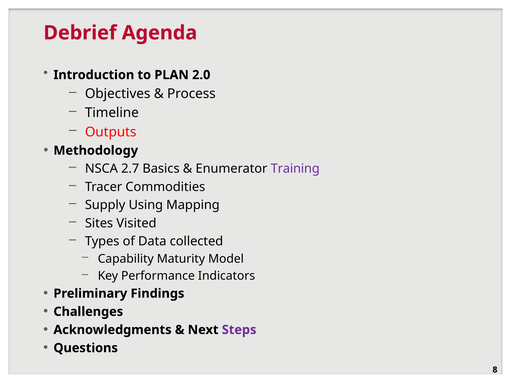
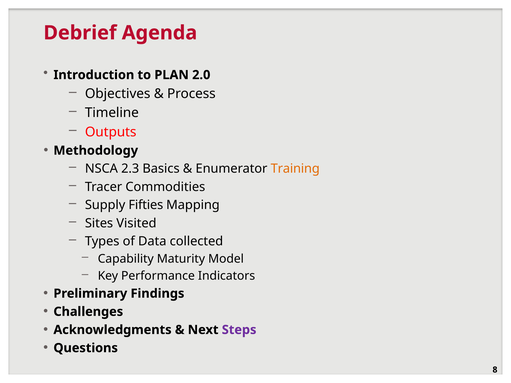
2.7: 2.7 -> 2.3
Training colour: purple -> orange
Using: Using -> Fifties
